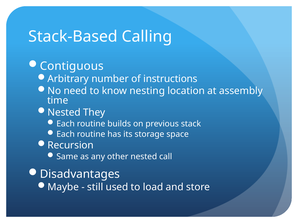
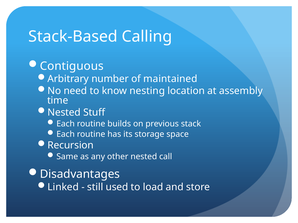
instructions: instructions -> maintained
They: They -> Stuff
Maybe: Maybe -> Linked
